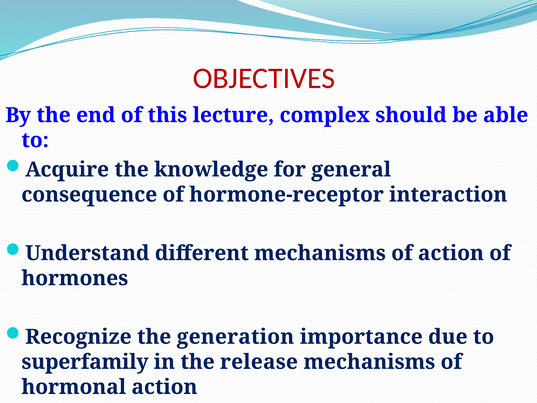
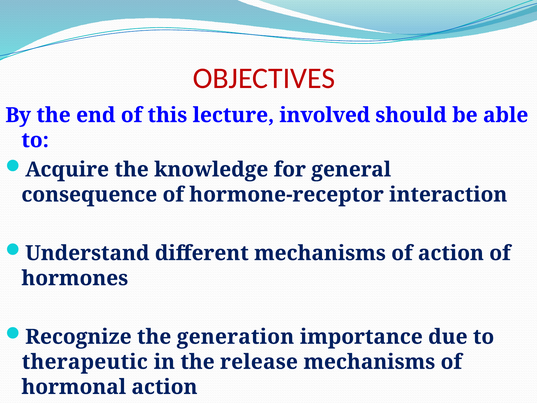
complex: complex -> involved
superfamily: superfamily -> therapeutic
